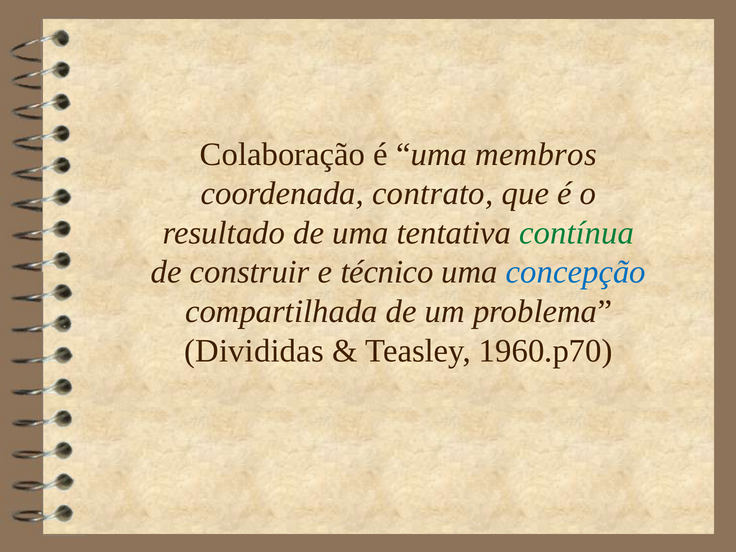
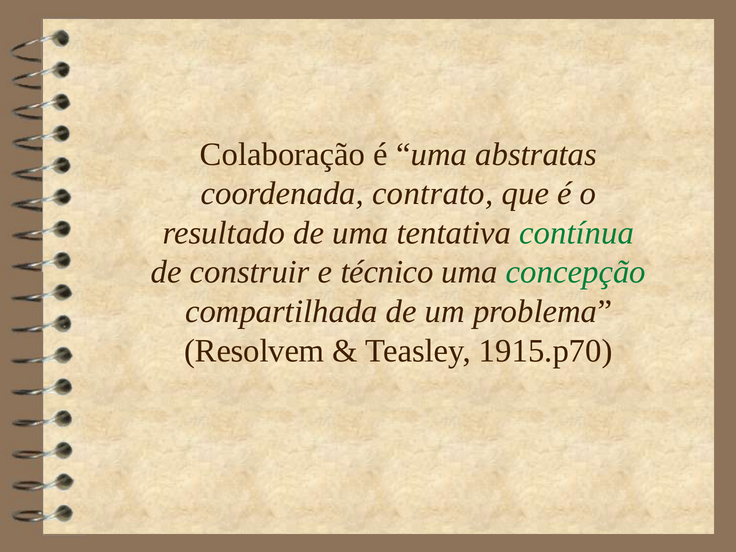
membros: membros -> abstratas
concepção colour: blue -> green
Divididas: Divididas -> Resolvem
1960.p70: 1960.p70 -> 1915.p70
